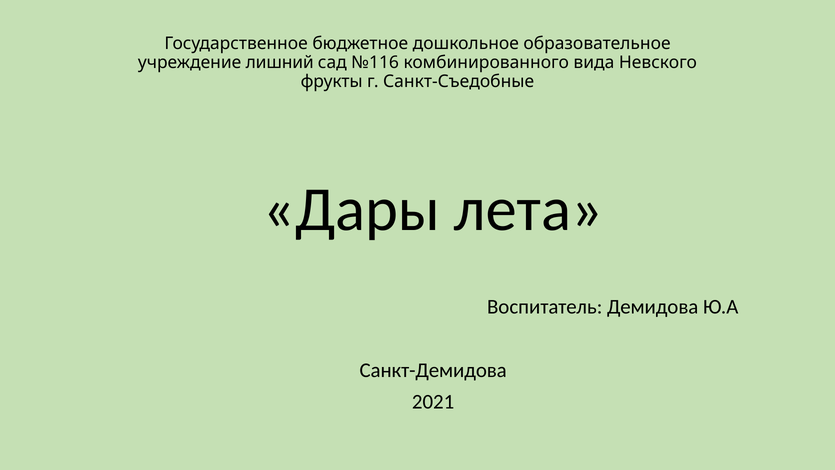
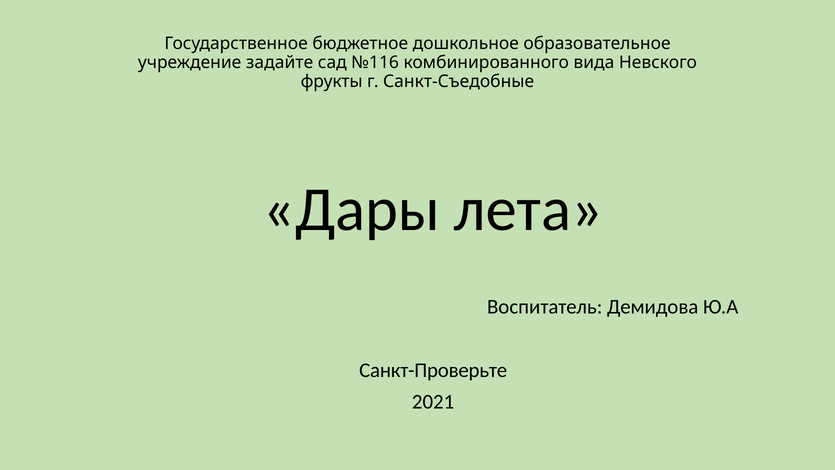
лишний: лишний -> задайте
Санкт-Демидова: Санкт-Демидова -> Санкт-Проверьте
